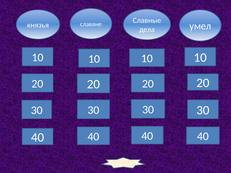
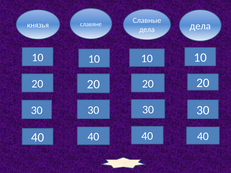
славяне умел: умел -> дела
